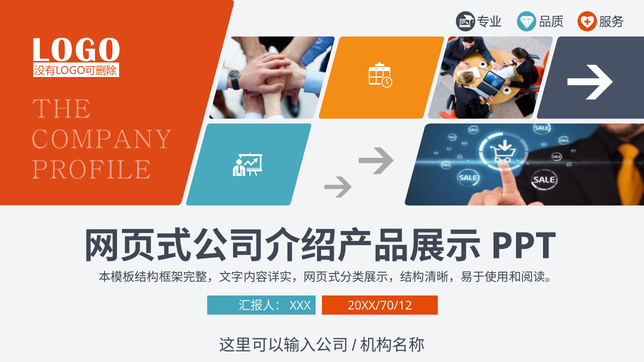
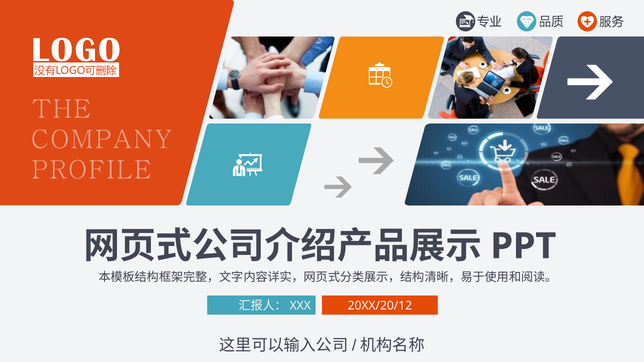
20XX/70/12: 20XX/70/12 -> 20XX/20/12
